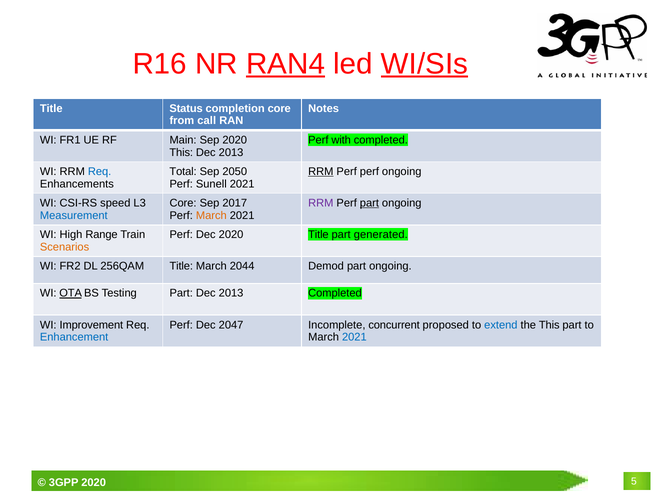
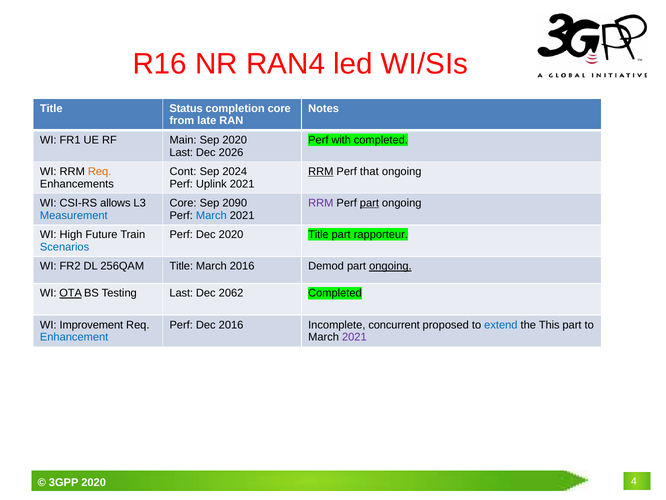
RAN4 underline: present -> none
WI/SIs underline: present -> none
call: call -> late
This at (181, 152): This -> Last
2013 at (231, 152): 2013 -> 2026
Req at (100, 171) colour: blue -> orange
Total: Total -> Cont
2050: 2050 -> 2024
Perf perf: perf -> that
Sunell: Sunell -> Uplink
speed: speed -> allows
2017: 2017 -> 2090
March at (211, 215) colour: orange -> blue
Range: Range -> Future
generated: generated -> rapporteur
Scenarios colour: orange -> blue
March 2044: 2044 -> 2016
ongoing at (390, 266) underline: none -> present
Testing Part: Part -> Last
2013 at (231, 293): 2013 -> 2062
Dec 2047: 2047 -> 2016
2021 at (354, 337) colour: blue -> purple
5: 5 -> 4
